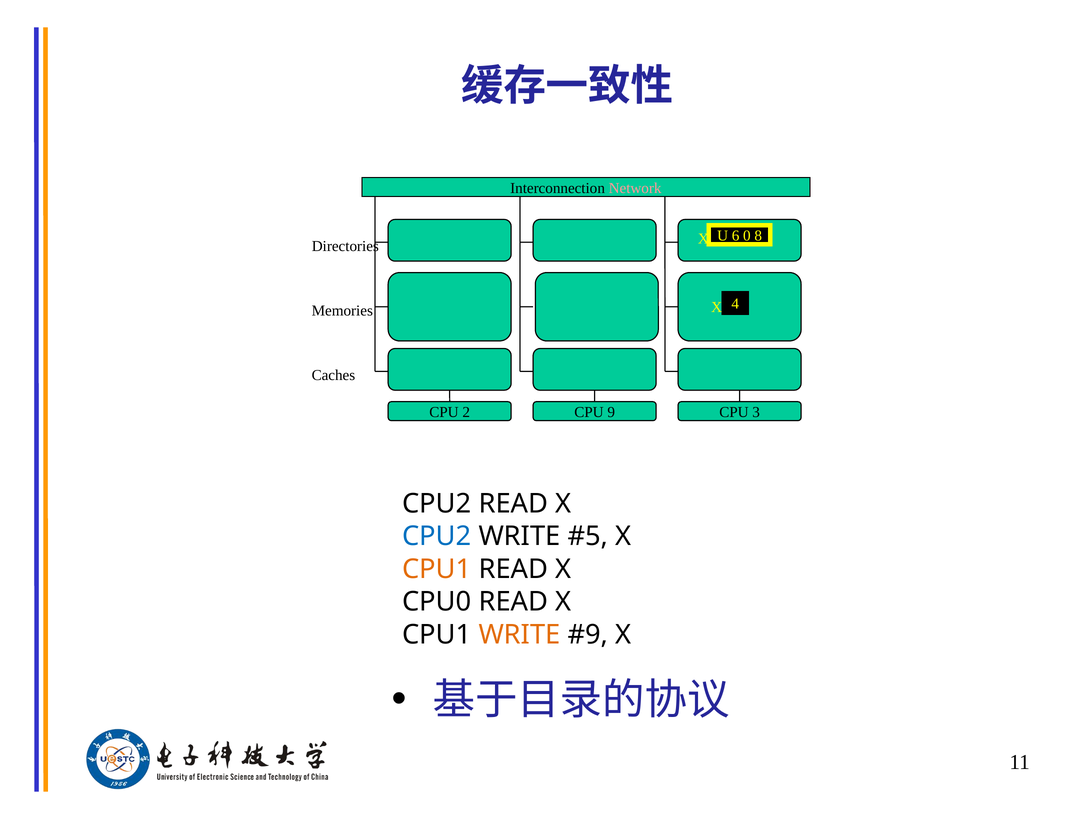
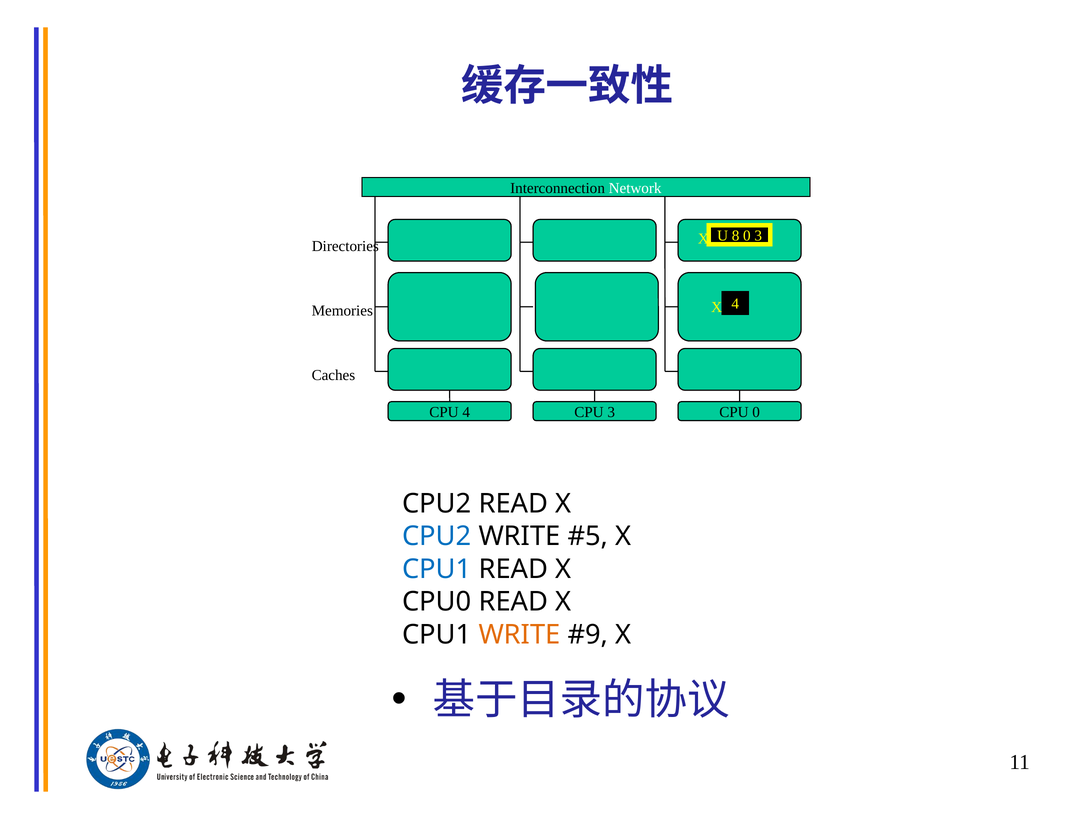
Network colour: pink -> white
6: 6 -> 8
0 8: 8 -> 3
CPU 2: 2 -> 4
CPU 9: 9 -> 3
CPU 3: 3 -> 0
CPU1 at (437, 569) colour: orange -> blue
